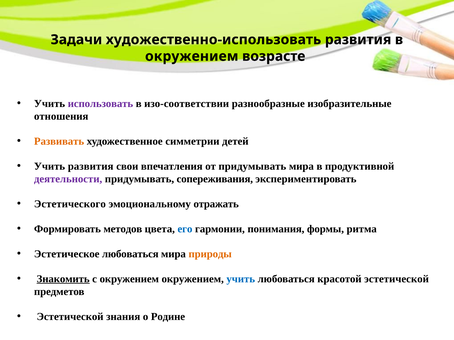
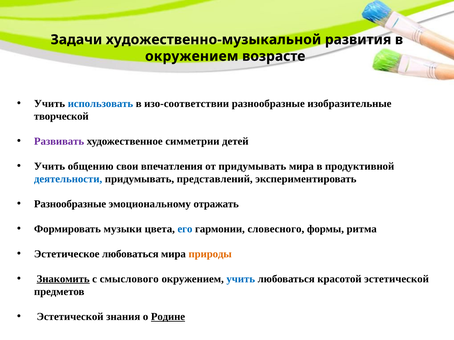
художественно-использовать: художественно-использовать -> художественно-музыкальной
использовать colour: purple -> blue
отношения: отношения -> творческой
Развивать colour: orange -> purple
Учить развития: развития -> общению
деятельности colour: purple -> blue
сопереживания: сопереживания -> представлений
Эстетического at (70, 204): Эстетического -> Разнообразные
методов: методов -> музыки
понимания: понимания -> словесного
с окружением: окружением -> смыслового
Родине underline: none -> present
